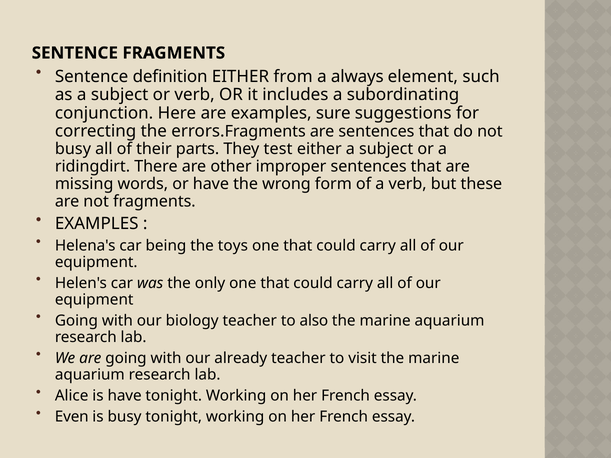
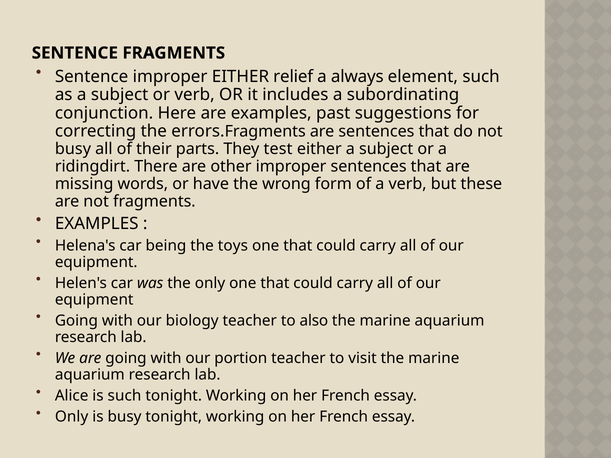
Sentence definition: definition -> improper
from: from -> relief
sure: sure -> past
already: already -> portion
is have: have -> such
Even at (72, 417): Even -> Only
